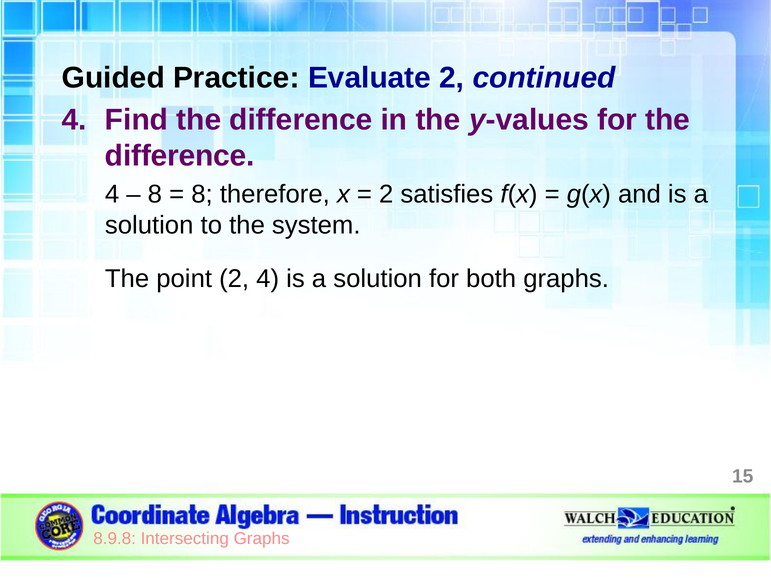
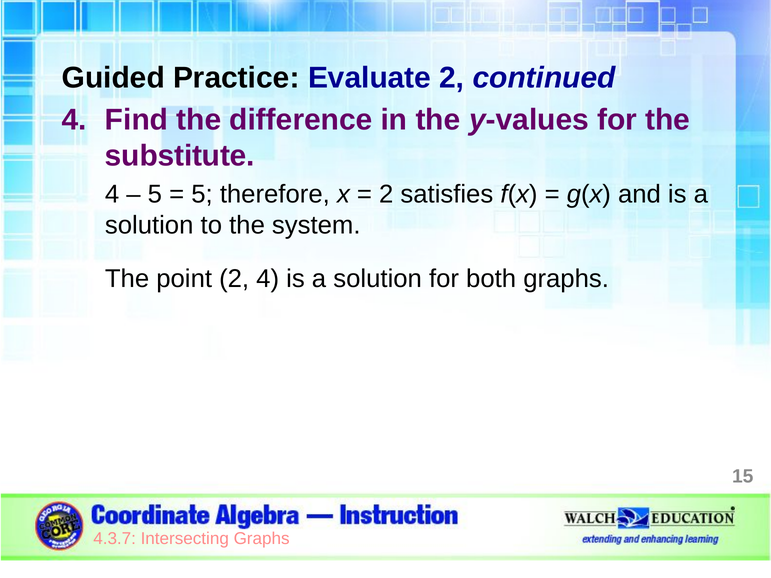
difference at (180, 156): difference -> substitute
8 at (155, 194): 8 -> 5
8 at (202, 194): 8 -> 5
8.9.8: 8.9.8 -> 4.3.7
